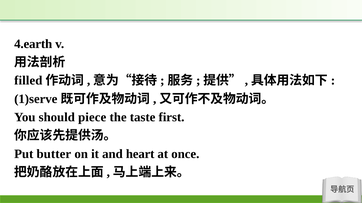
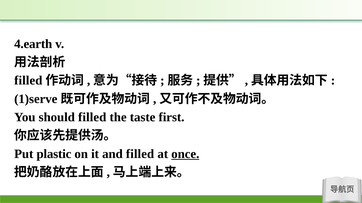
should piece: piece -> filled
butter: butter -> plastic
and heart: heart -> filled
once underline: none -> present
